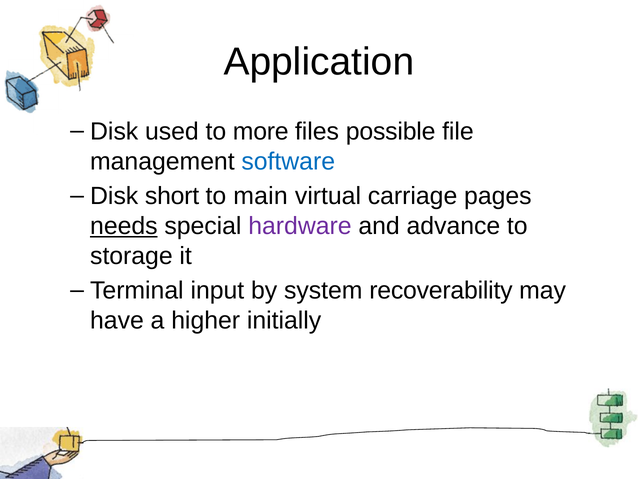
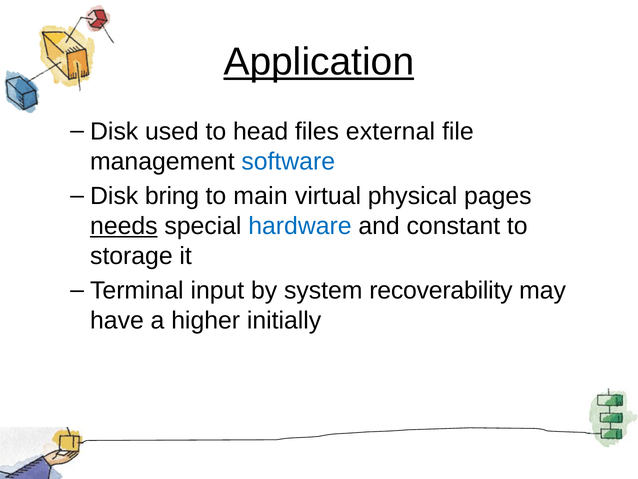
Application underline: none -> present
more: more -> head
possible: possible -> external
short: short -> bring
carriage: carriage -> physical
hardware colour: purple -> blue
advance: advance -> constant
